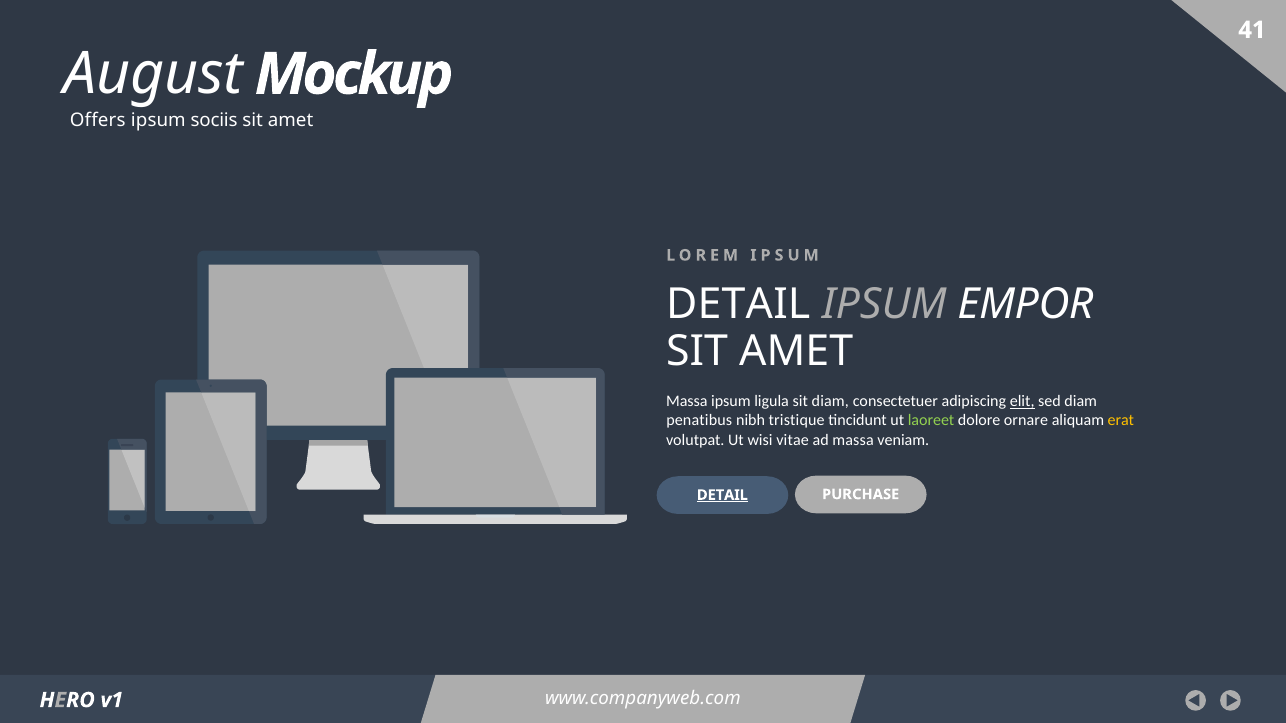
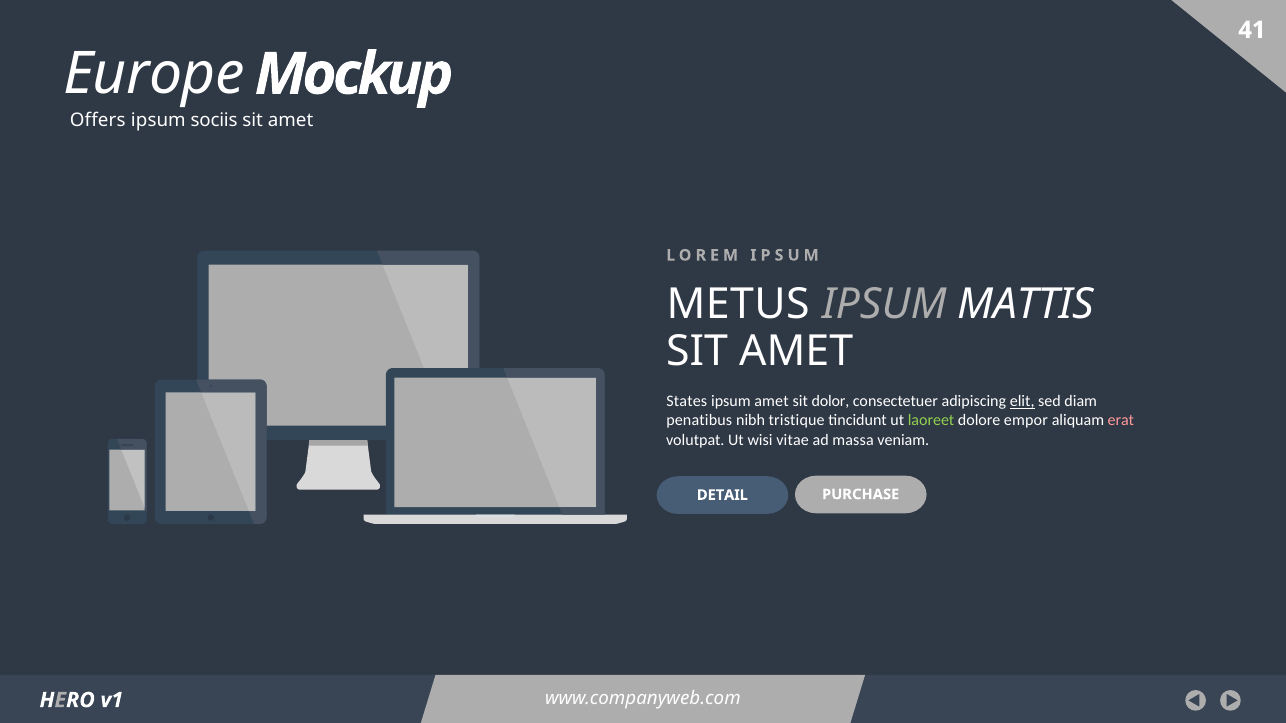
August: August -> Europe
DETAIL at (738, 305): DETAIL -> METUS
EMPOR: EMPOR -> MATTIS
Massa at (687, 402): Massa -> States
ipsum ligula: ligula -> amet
sit diam: diam -> dolor
ornare: ornare -> empor
erat colour: yellow -> pink
DETAIL at (722, 495) underline: present -> none
